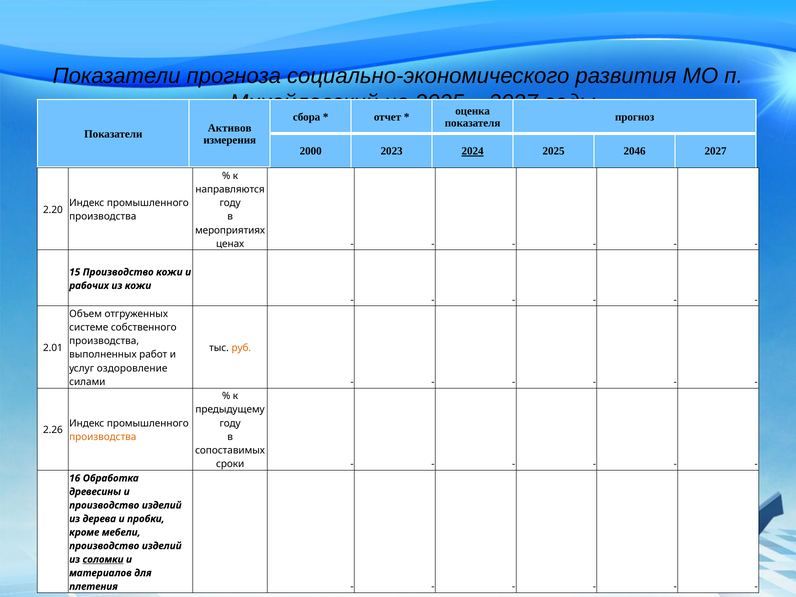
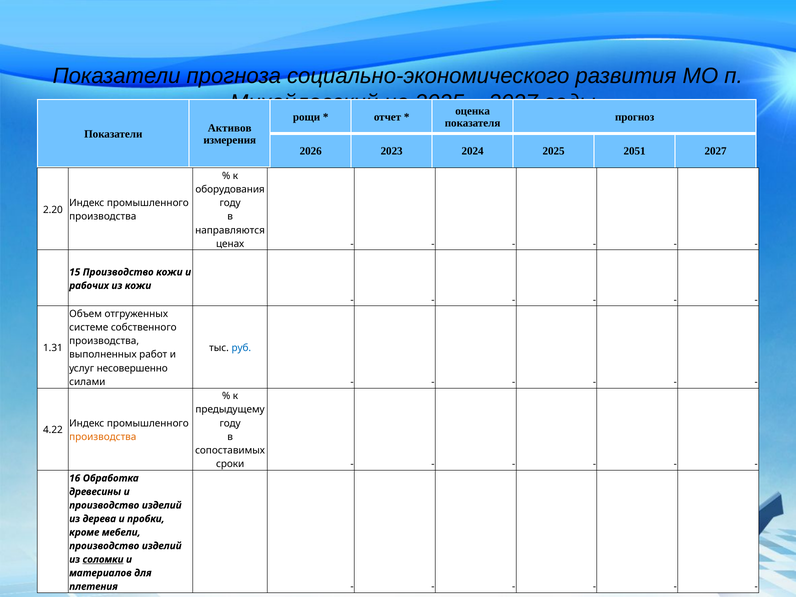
сбора: сбора -> рощи
2000: 2000 -> 2026
2024 underline: present -> none
2046: 2046 -> 2051
направляются: направляются -> оборудования
мероприятиях: мероприятиях -> направляются
2.01: 2.01 -> 1.31
руб colour: orange -> blue
оздоровление: оздоровление -> несовершенно
2.26: 2.26 -> 4.22
